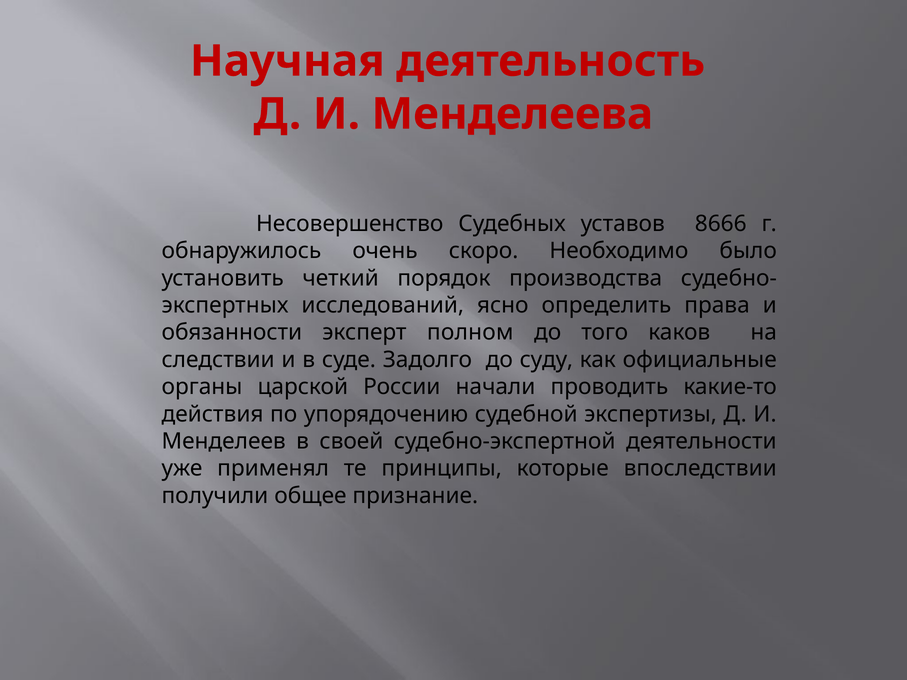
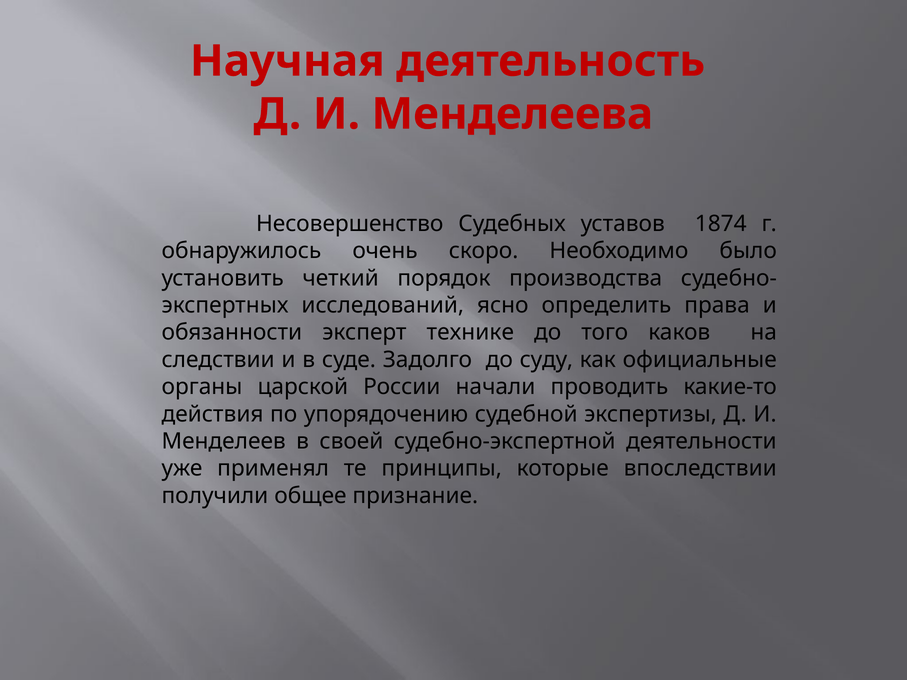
8666: 8666 -> 1874
полном: полном -> технике
